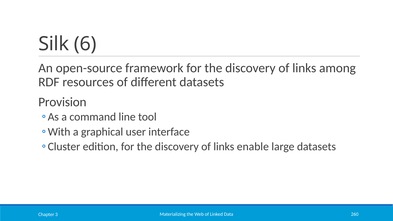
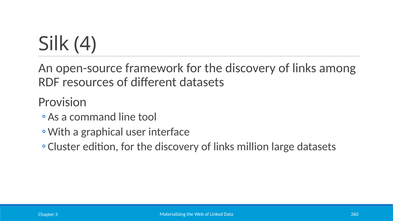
6: 6 -> 4
enable: enable -> million
